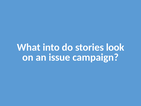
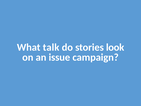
into: into -> talk
